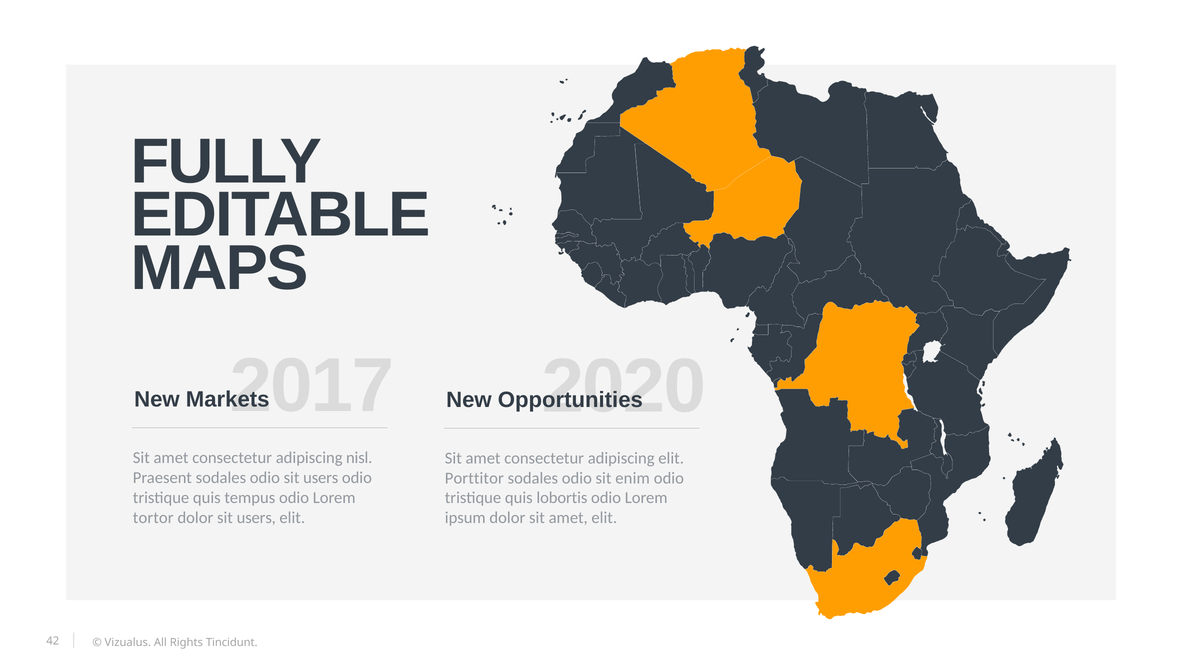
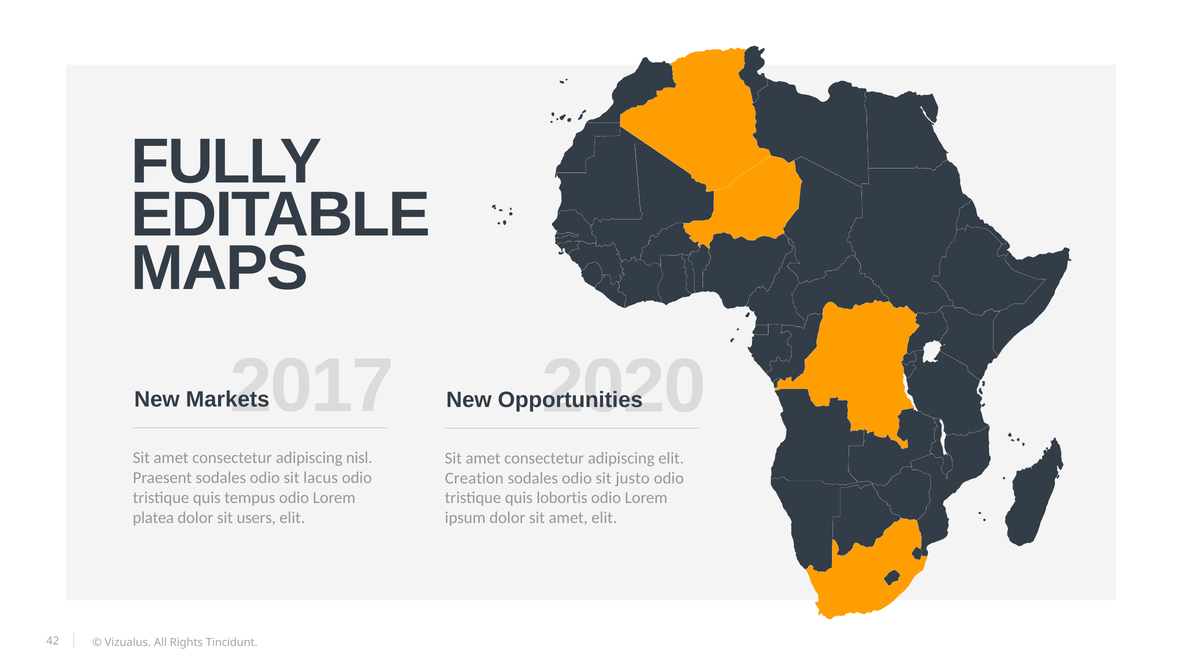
odio sit users: users -> lacus
Porttitor: Porttitor -> Creation
enim: enim -> justo
tortor: tortor -> platea
